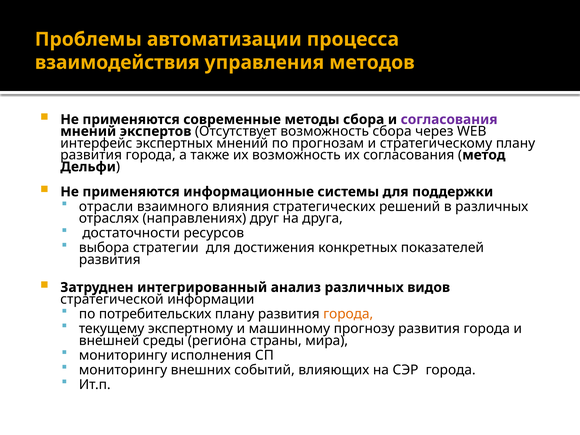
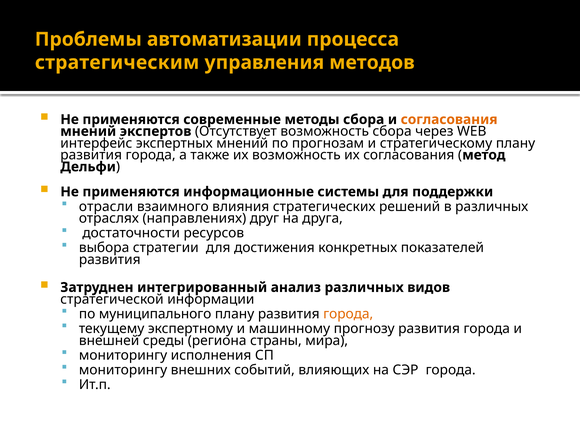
взаимодействия: взаимодействия -> стратегическим
согласования at (449, 119) colour: purple -> orange
потребительских: потребительских -> муниципального
